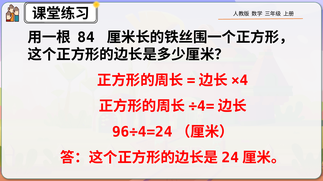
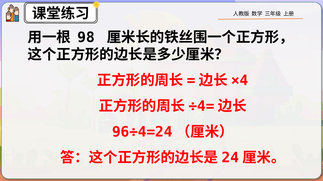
84: 84 -> 98
